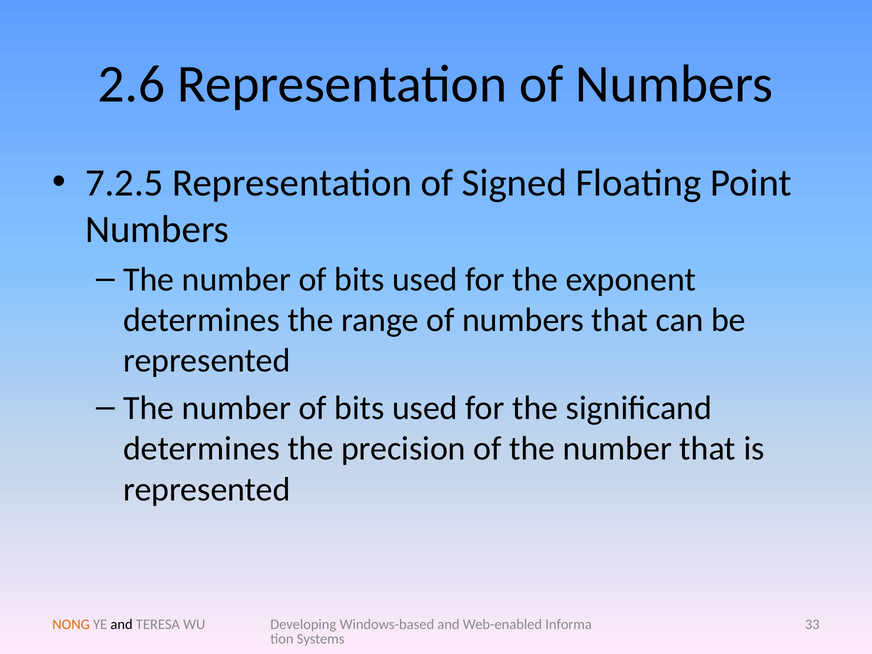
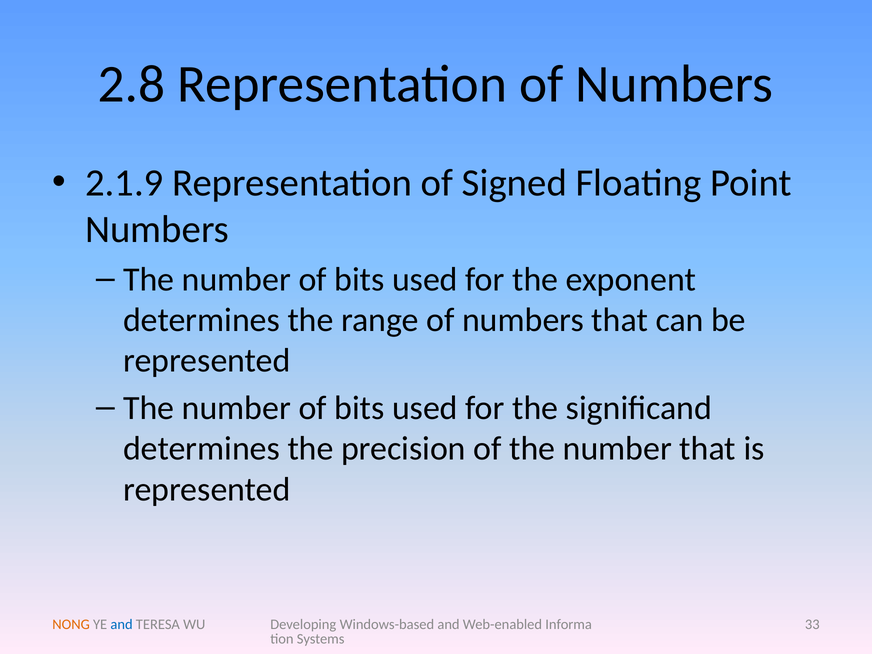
2.6: 2.6 -> 2.8
7.2.5: 7.2.5 -> 2.1.9
and at (122, 625) colour: black -> blue
